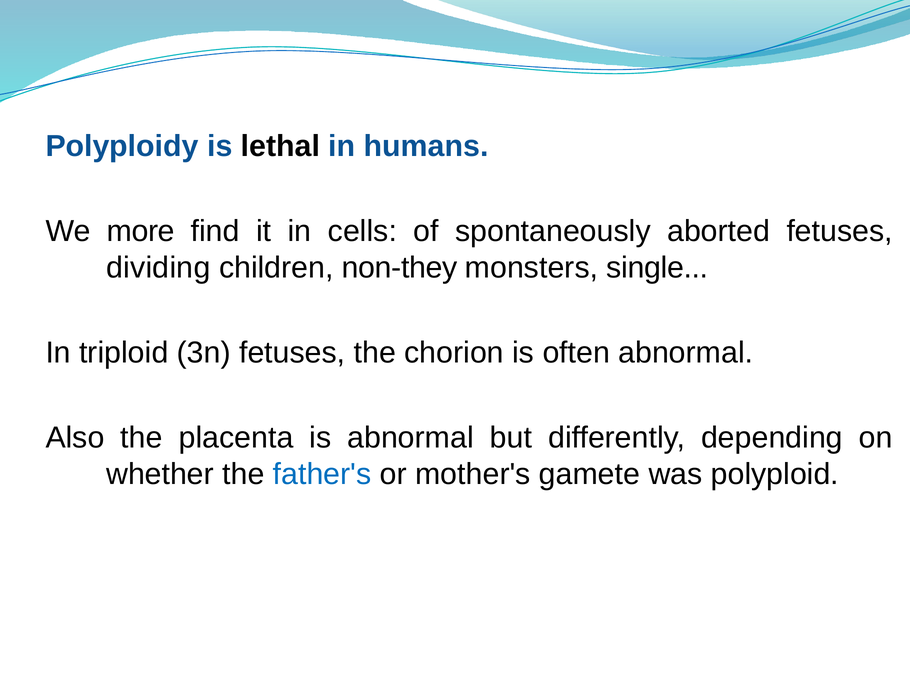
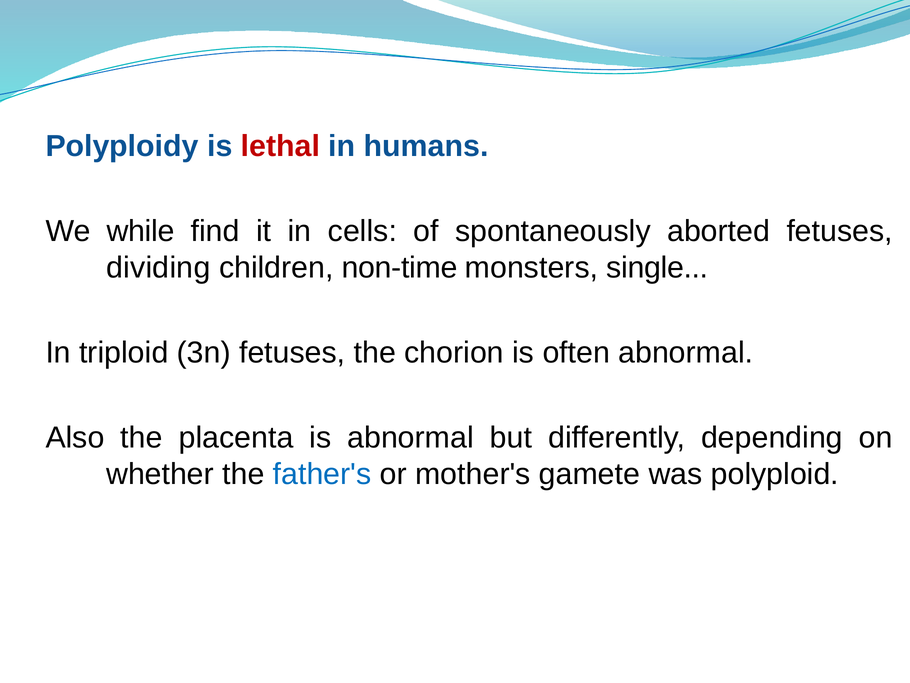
lethal colour: black -> red
more: more -> while
non-they: non-they -> non-time
